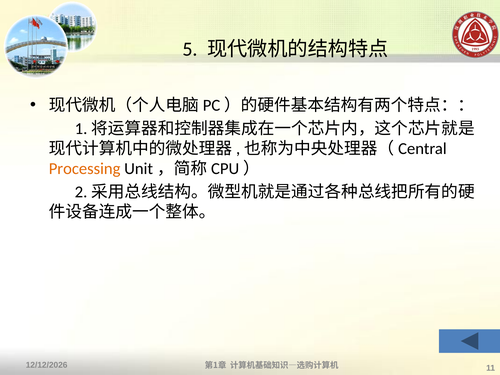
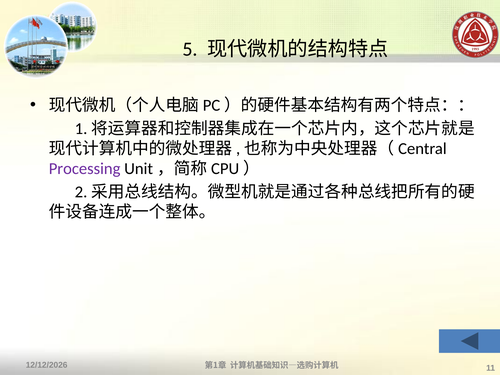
Processing colour: orange -> purple
